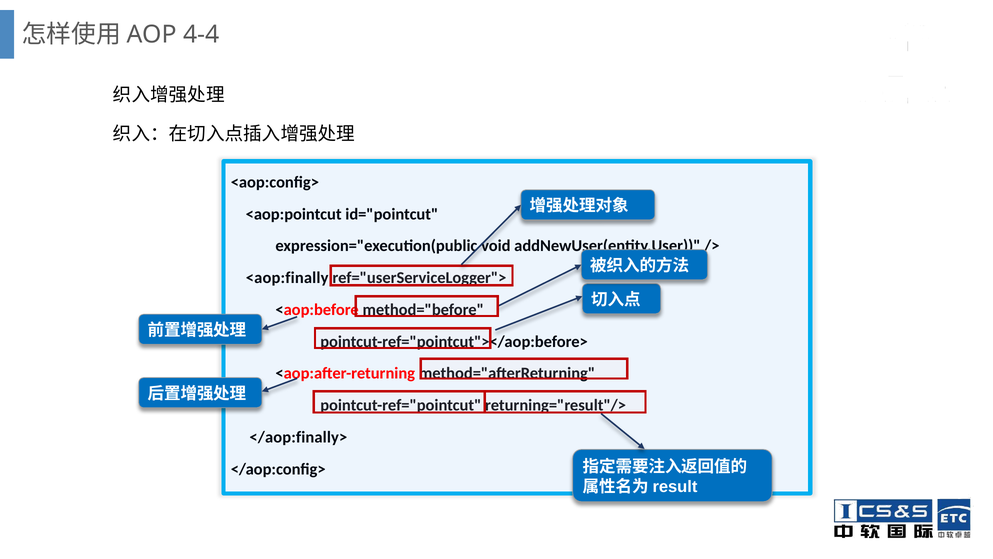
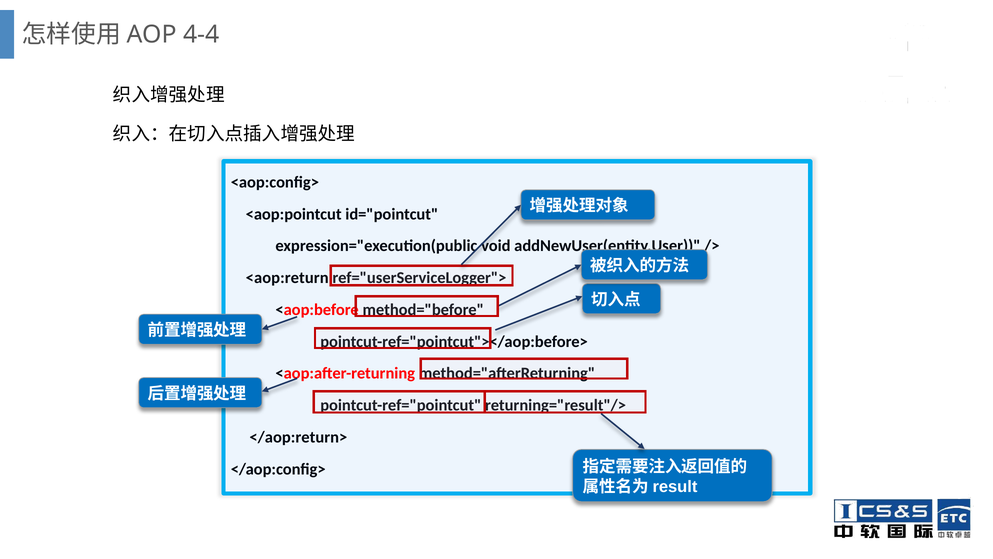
<aop:finally: <aop:finally -> <aop:return
</aop:finally>: </aop:finally> -> </aop:return>
